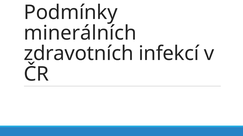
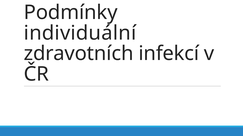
minerálních: minerálních -> individuální
